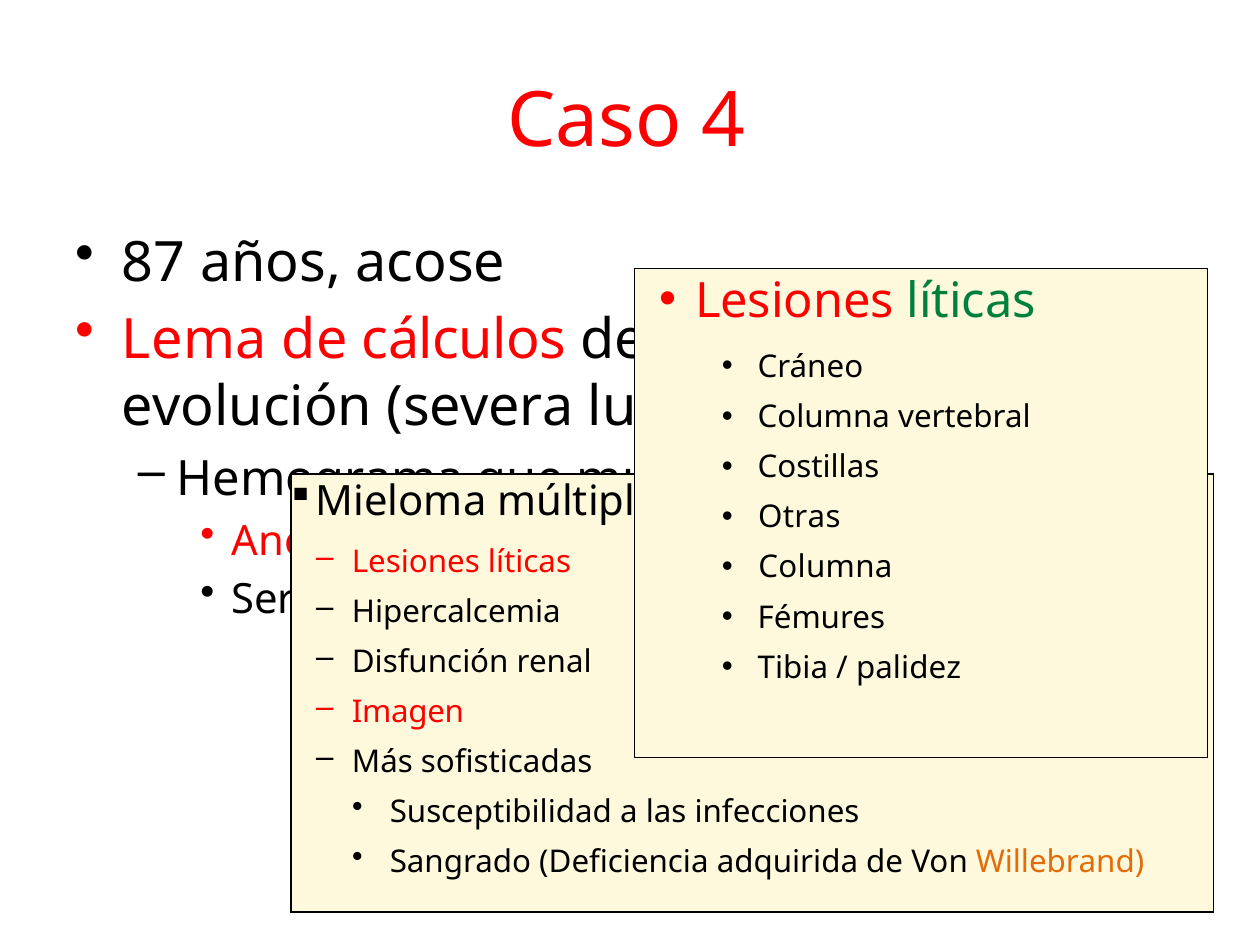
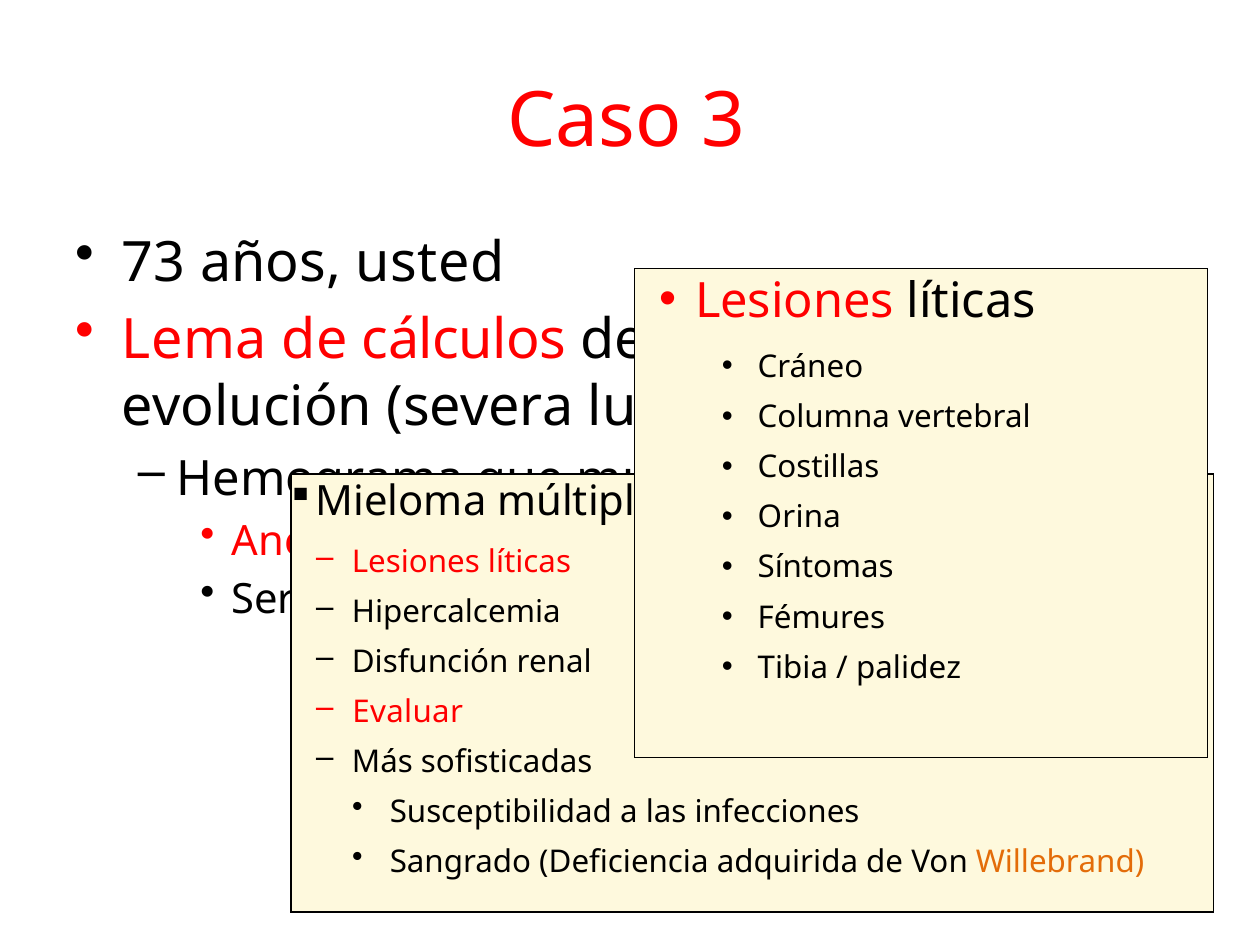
Caso 4: 4 -> 3
87: 87 -> 73
acose: acose -> usted
líticas at (971, 301) colour: green -> black
Otras: Otras -> Orina
Columna at (825, 568): Columna -> Síntomas
Imagen: Imagen -> Evaluar
